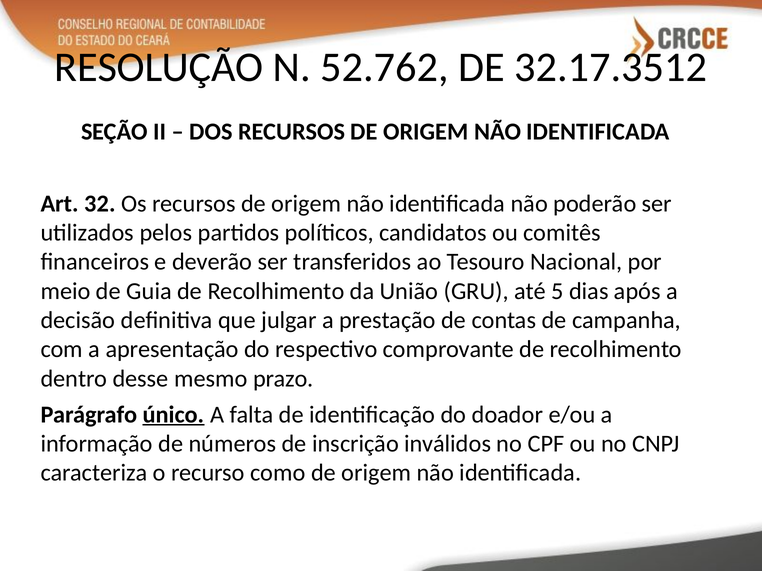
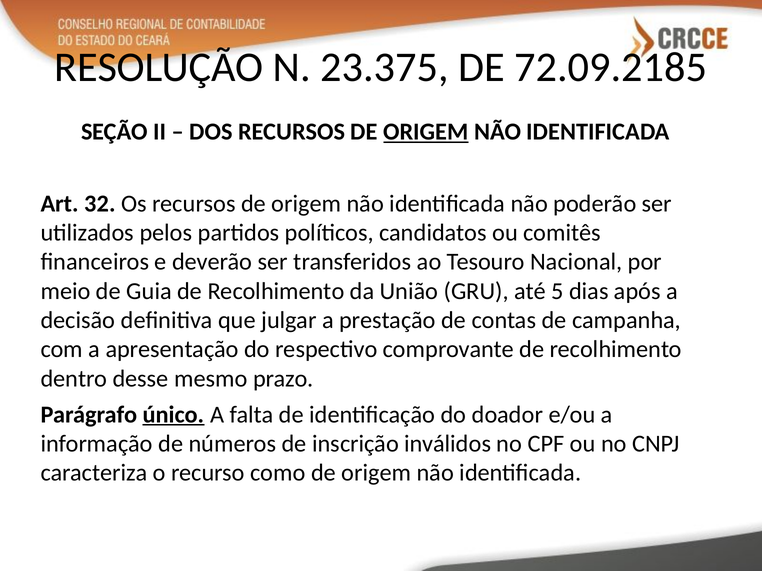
52.762: 52.762 -> 23.375
32.17.3512: 32.17.3512 -> 72.09.2185
ORIGEM at (426, 132) underline: none -> present
